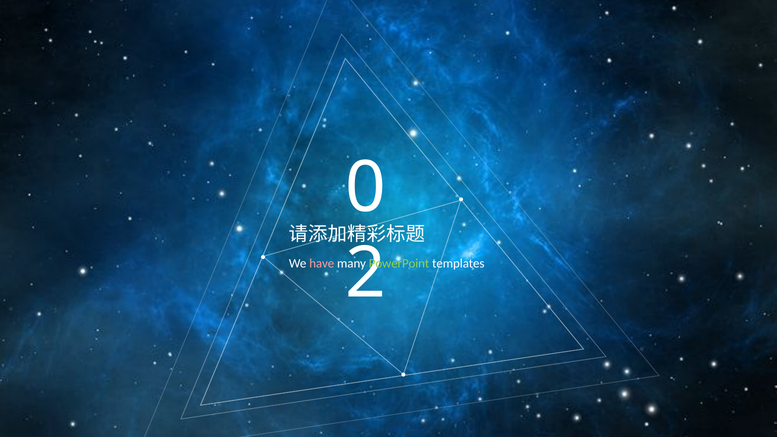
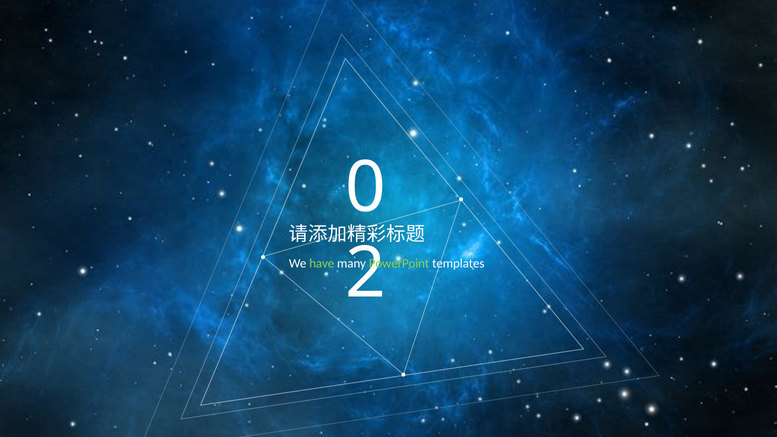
have colour: pink -> light green
